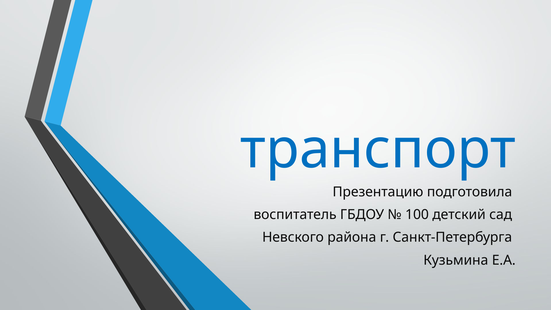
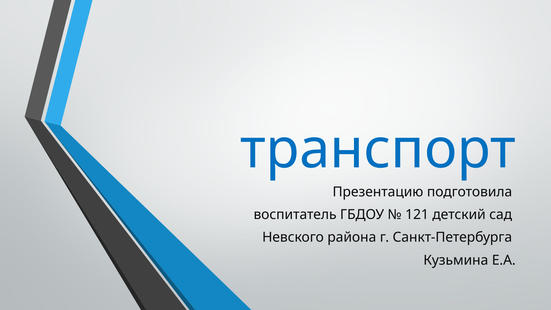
100: 100 -> 121
